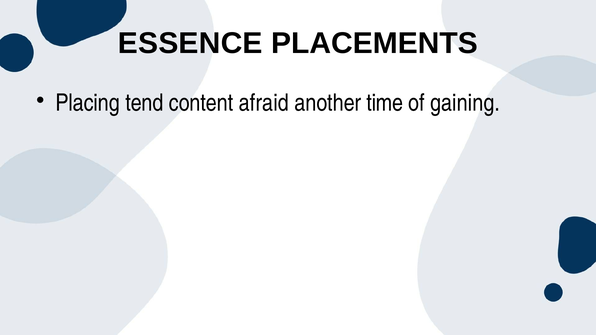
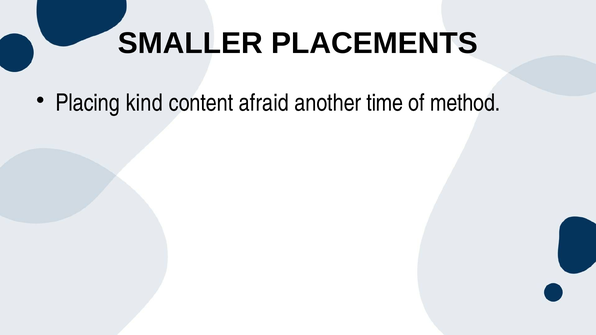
ESSENCE: ESSENCE -> SMALLER
tend: tend -> kind
gaining: gaining -> method
